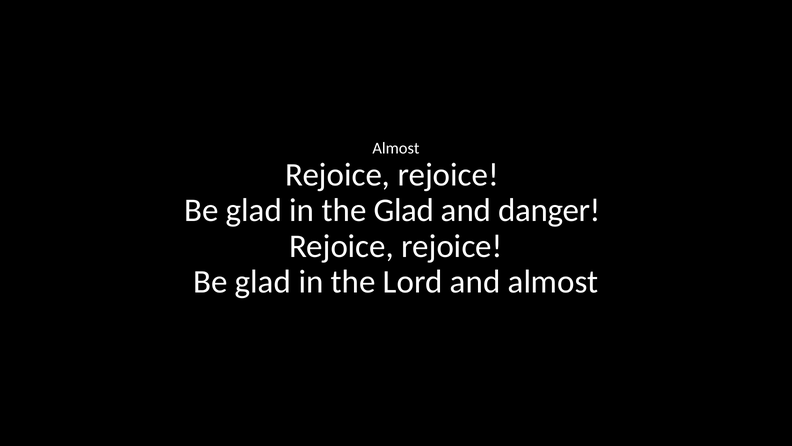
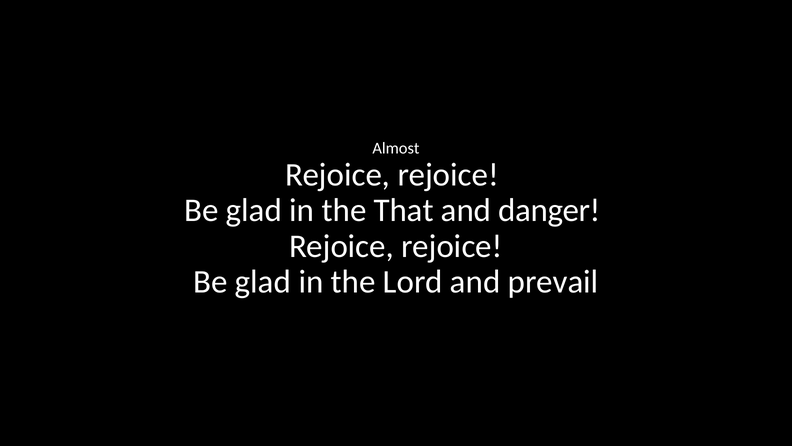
the Glad: Glad -> That
and almost: almost -> prevail
